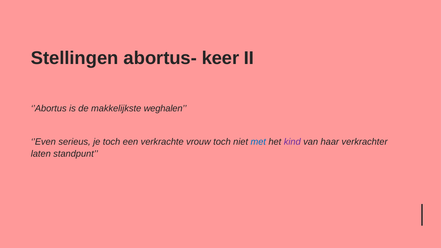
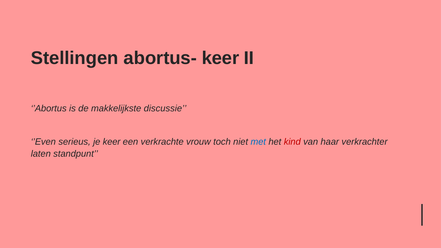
weghalen: weghalen -> discussie
je toch: toch -> keer
kind colour: purple -> red
